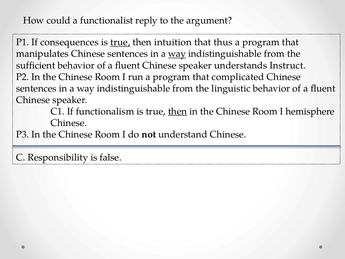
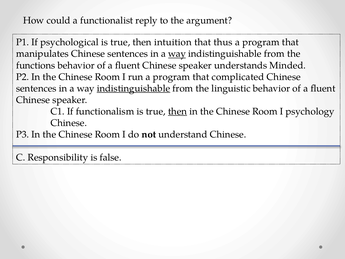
consequences: consequences -> psychological
true at (120, 42) underline: present -> none
sufficient: sufficient -> functions
Instruct: Instruct -> Minded
indistinguishable at (133, 88) underline: none -> present
hemisphere: hemisphere -> psychology
